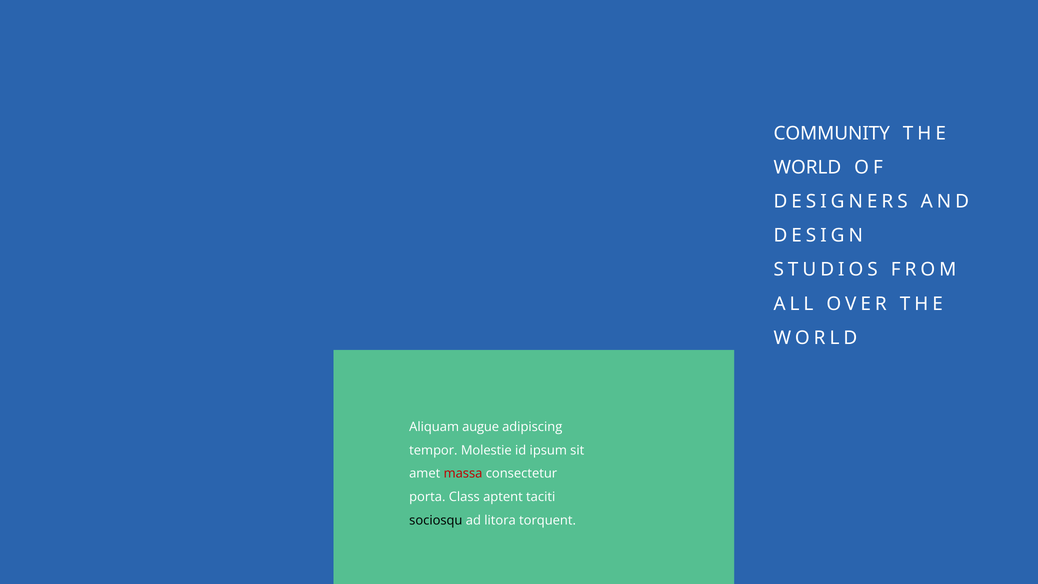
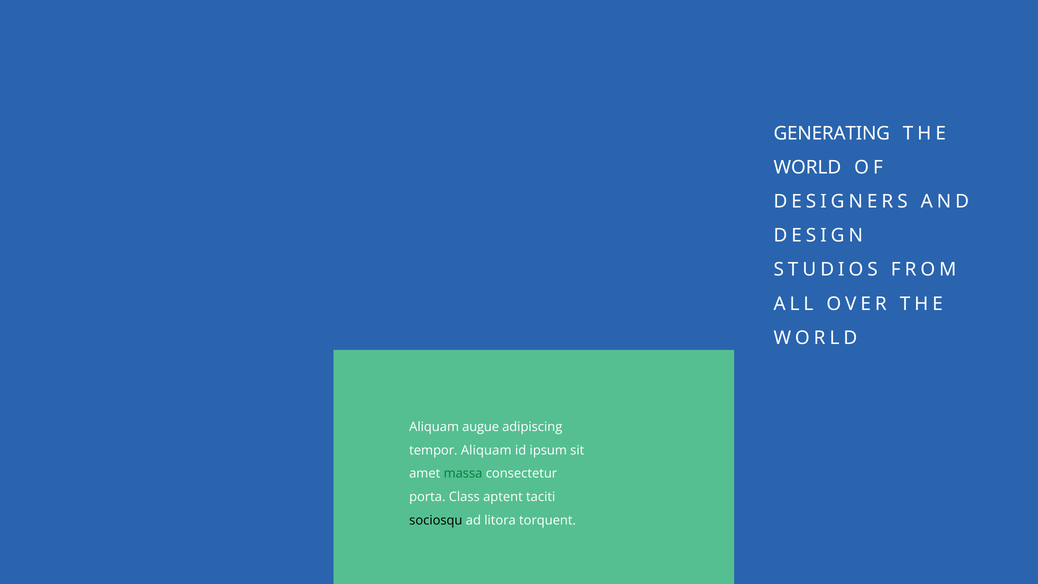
COMMUNITY: COMMUNITY -> GENERATING
tempor Molestie: Molestie -> Aliquam
massa colour: red -> green
